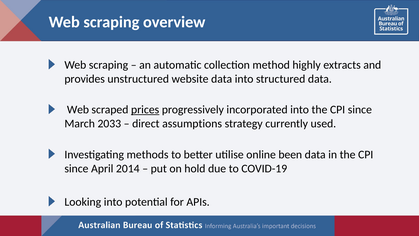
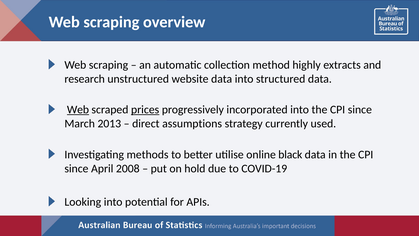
provides: provides -> research
Web at (78, 110) underline: none -> present
2033: 2033 -> 2013
been: been -> black
2014: 2014 -> 2008
